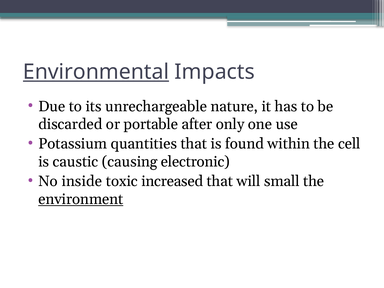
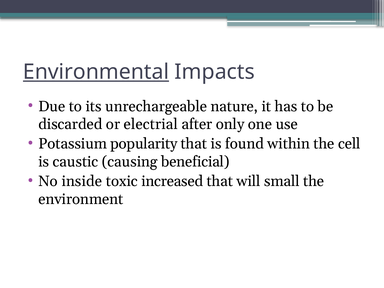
portable: portable -> electrial
quantities: quantities -> popularity
electronic: electronic -> beneficial
environment underline: present -> none
